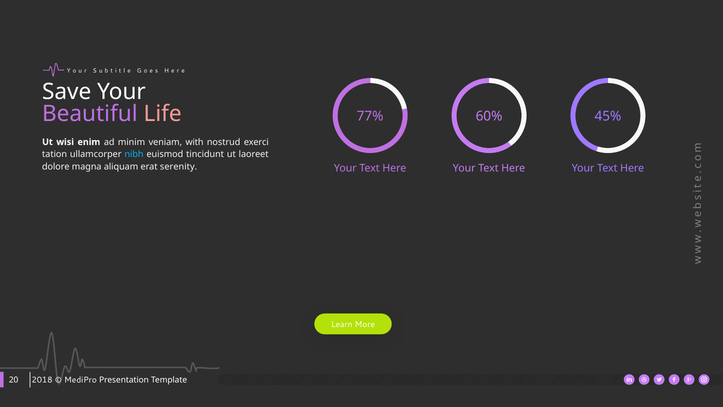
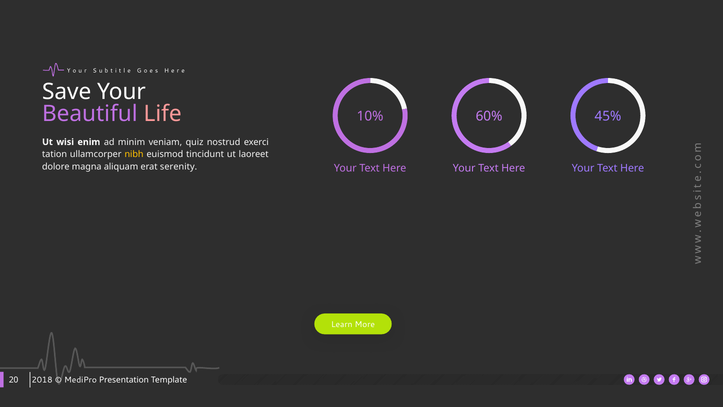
77%: 77% -> 10%
with: with -> quiz
nibh colour: light blue -> yellow
